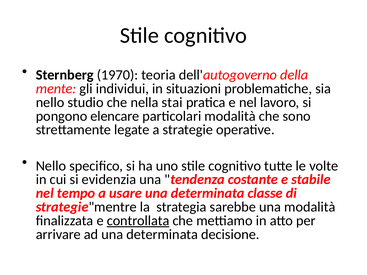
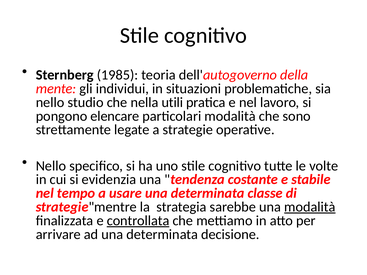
1970: 1970 -> 1985
stai: stai -> utili
modalità at (310, 207) underline: none -> present
